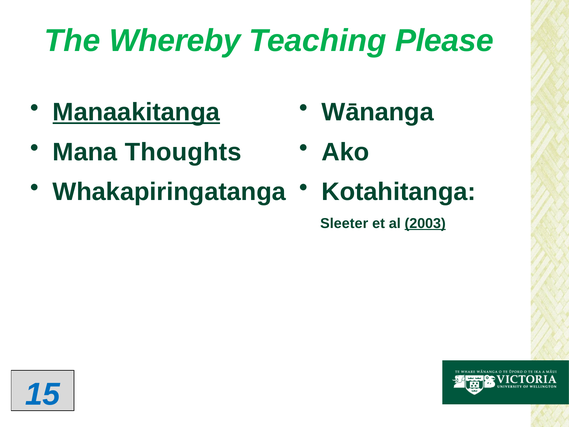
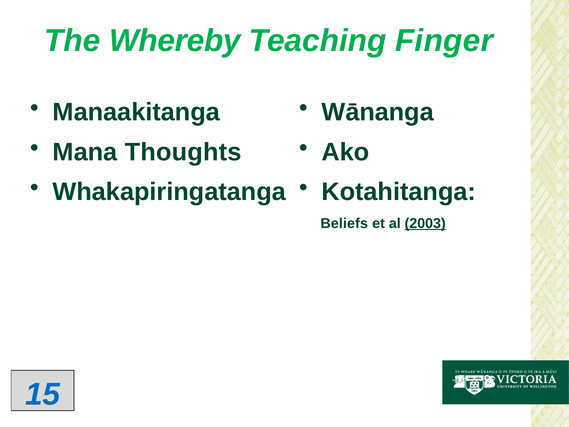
Please: Please -> Finger
Manaakitanga underline: present -> none
Sleeter: Sleeter -> Beliefs
